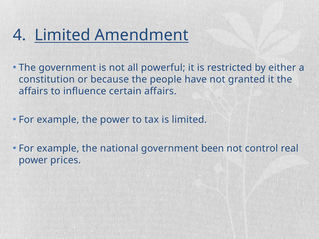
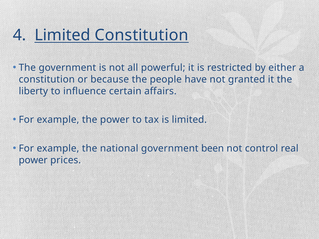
Limited Amendment: Amendment -> Constitution
affairs at (33, 91): affairs -> liberty
